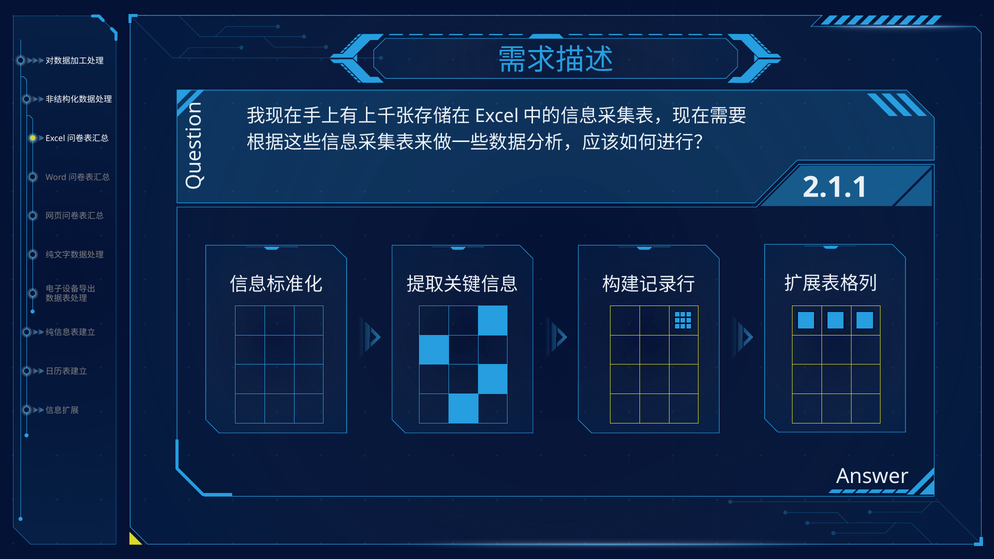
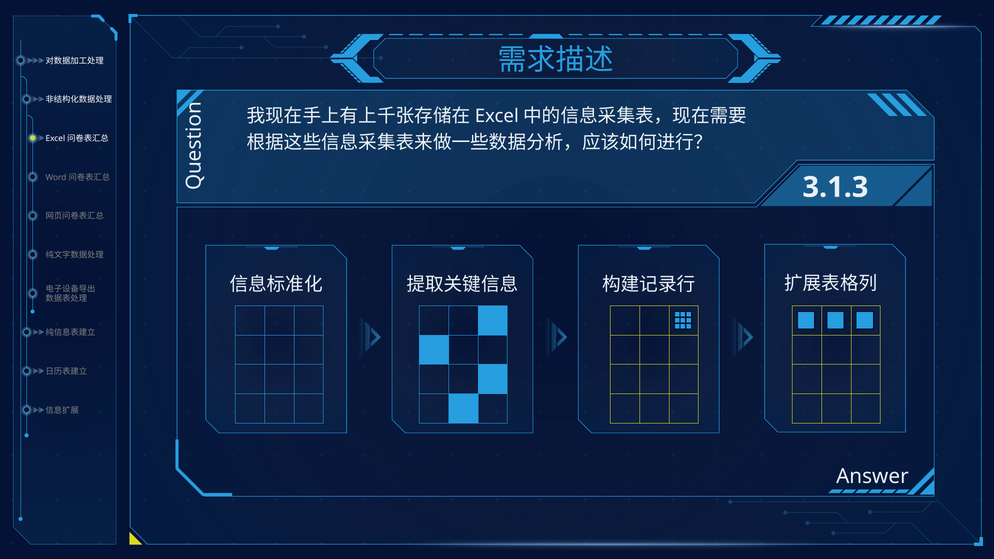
2.1.1: 2.1.1 -> 3.1.3
